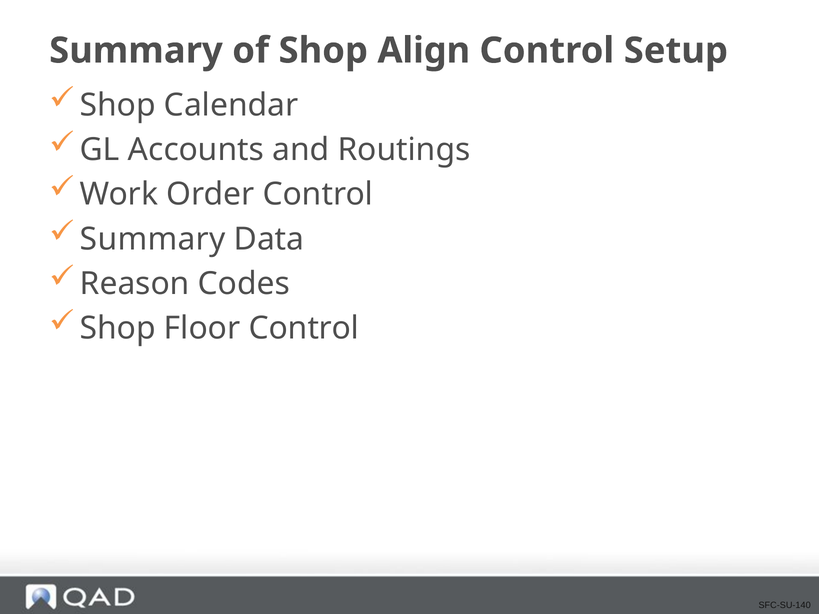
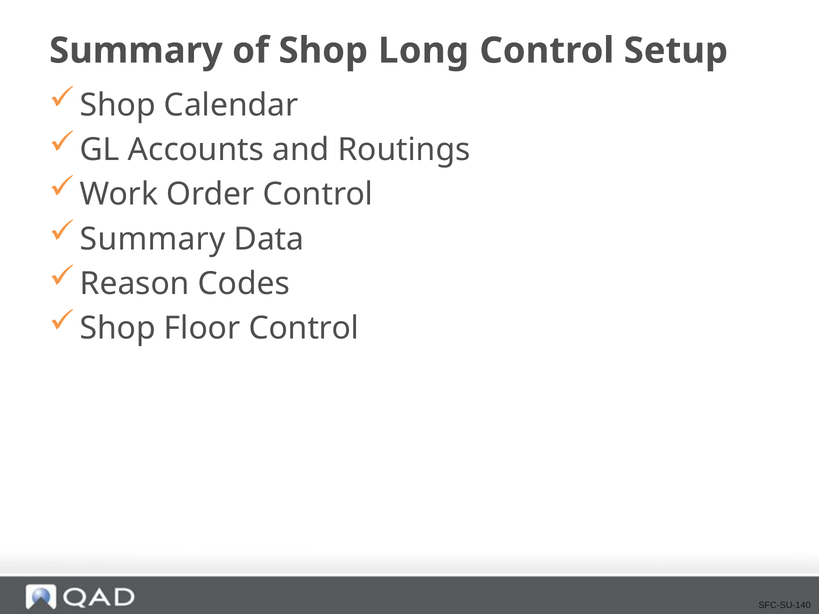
Align: Align -> Long
